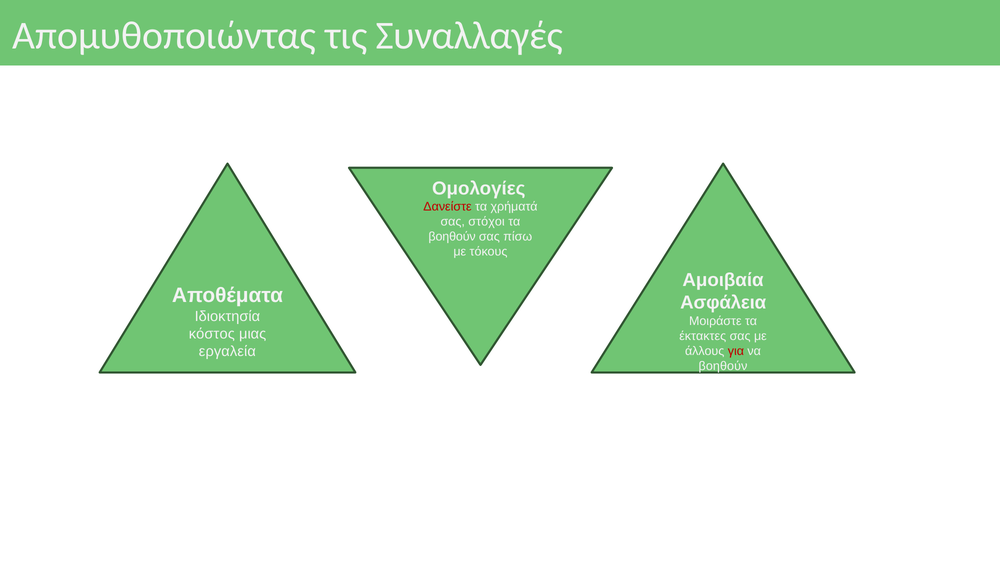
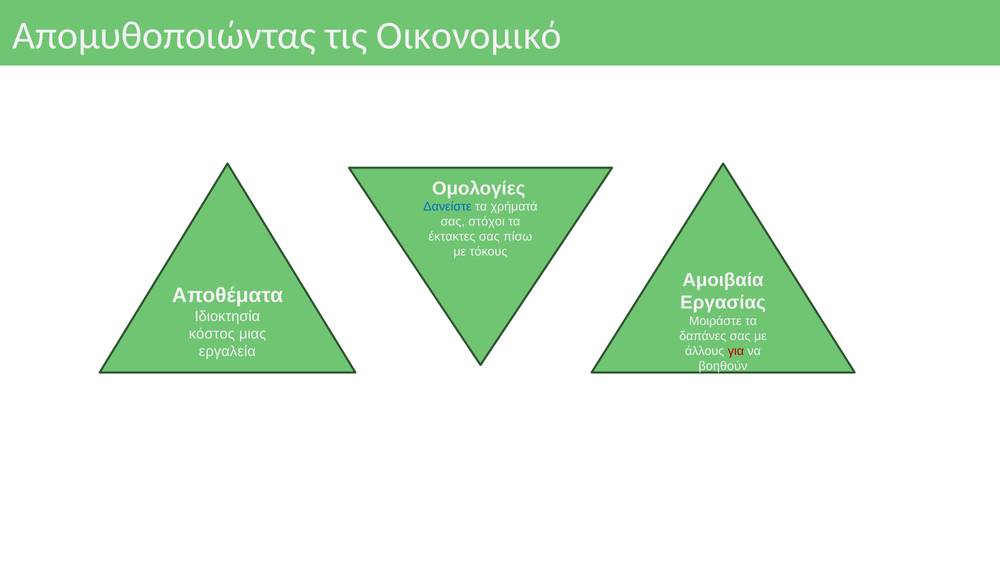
Συναλλαγές: Συναλλαγές -> Οικονομικό
Δανείστε colour: red -> blue
βοηθούν at (452, 236): βοηθούν -> έκτακτες
Ασφάλεια: Ασφάλεια -> Εργασίας
έκτακτες: έκτακτες -> δαπάνες
